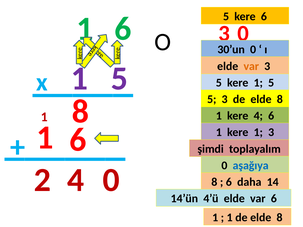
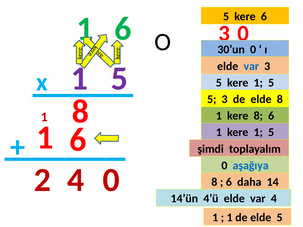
var at (251, 66) colour: orange -> blue
kere 4: 4 -> 8
1 kere 1 3: 3 -> 5
var 6: 6 -> 4
1 de elde 8: 8 -> 5
